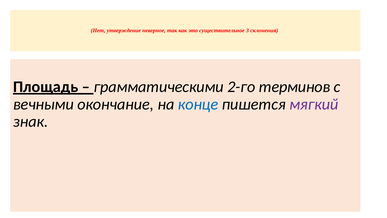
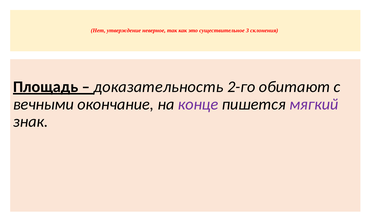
грамматическими: грамматическими -> доказательность
терминов: терминов -> обитают
конце colour: blue -> purple
